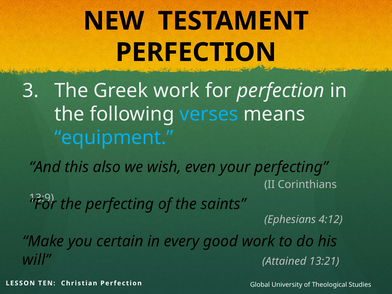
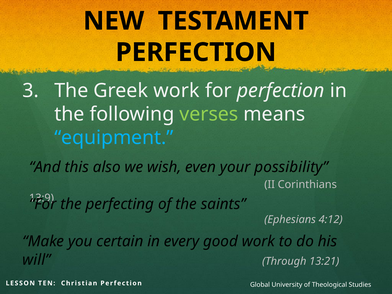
verses colour: light blue -> light green
your perfecting: perfecting -> possibility
Attained: Attained -> Through
